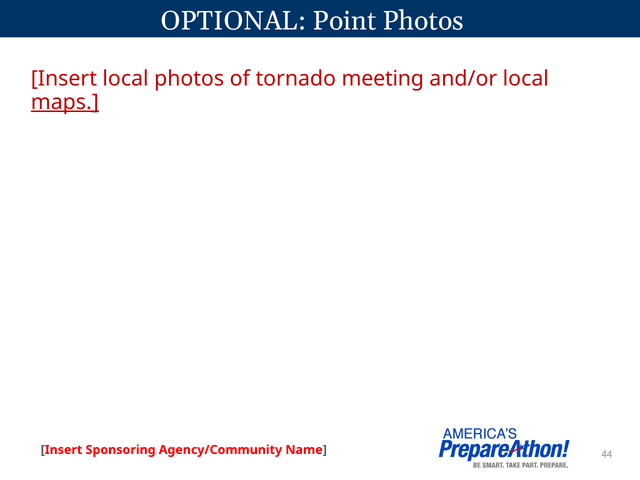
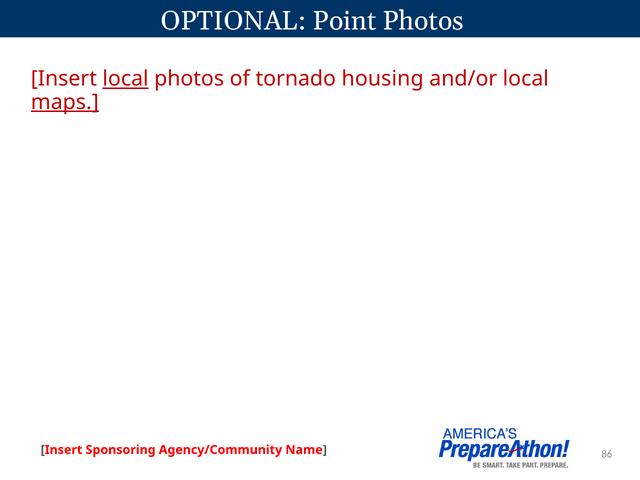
local at (126, 79) underline: none -> present
meeting: meeting -> housing
44: 44 -> 86
